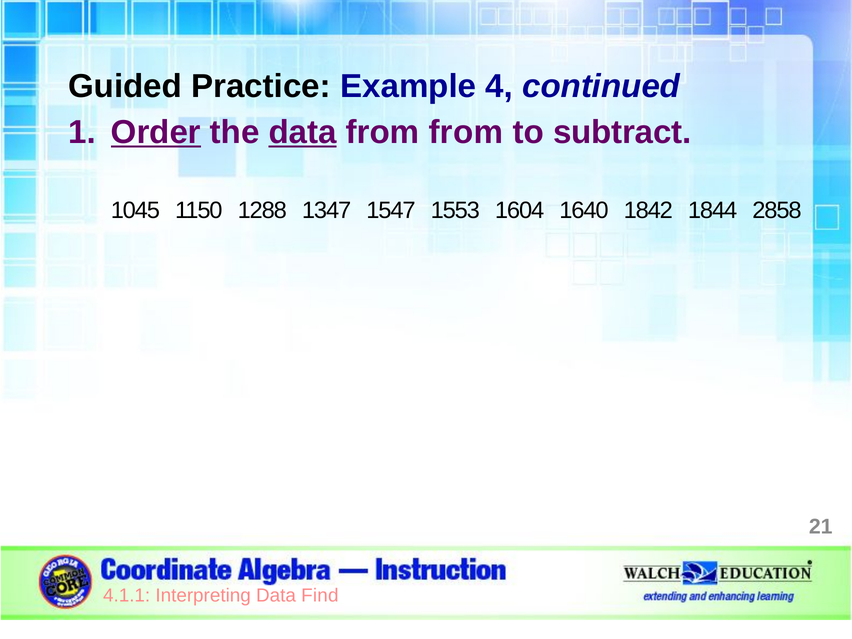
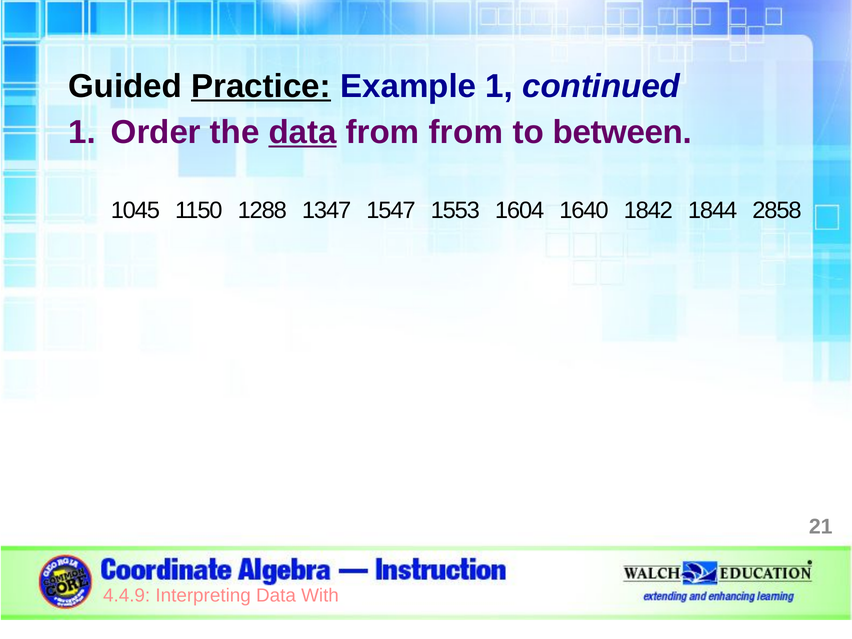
Practice underline: none -> present
Example 4: 4 -> 1
Order underline: present -> none
subtract: subtract -> between
4.1.1: 4.1.1 -> 4.4.9
Find: Find -> With
